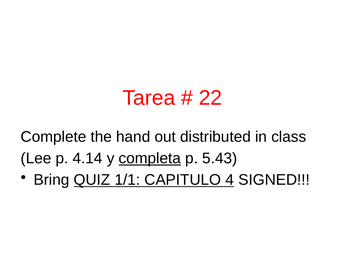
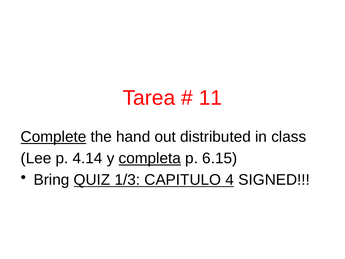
22: 22 -> 11
Complete underline: none -> present
5.43: 5.43 -> 6.15
1/1: 1/1 -> 1/3
